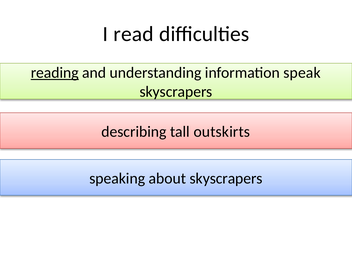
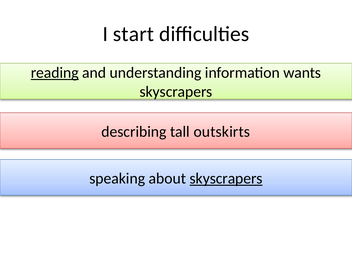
read: read -> start
speak: speak -> wants
skyscrapers at (226, 178) underline: none -> present
